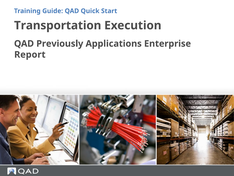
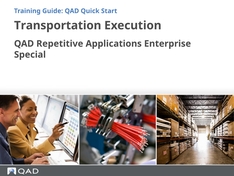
Previously: Previously -> Repetitive
Report: Report -> Special
